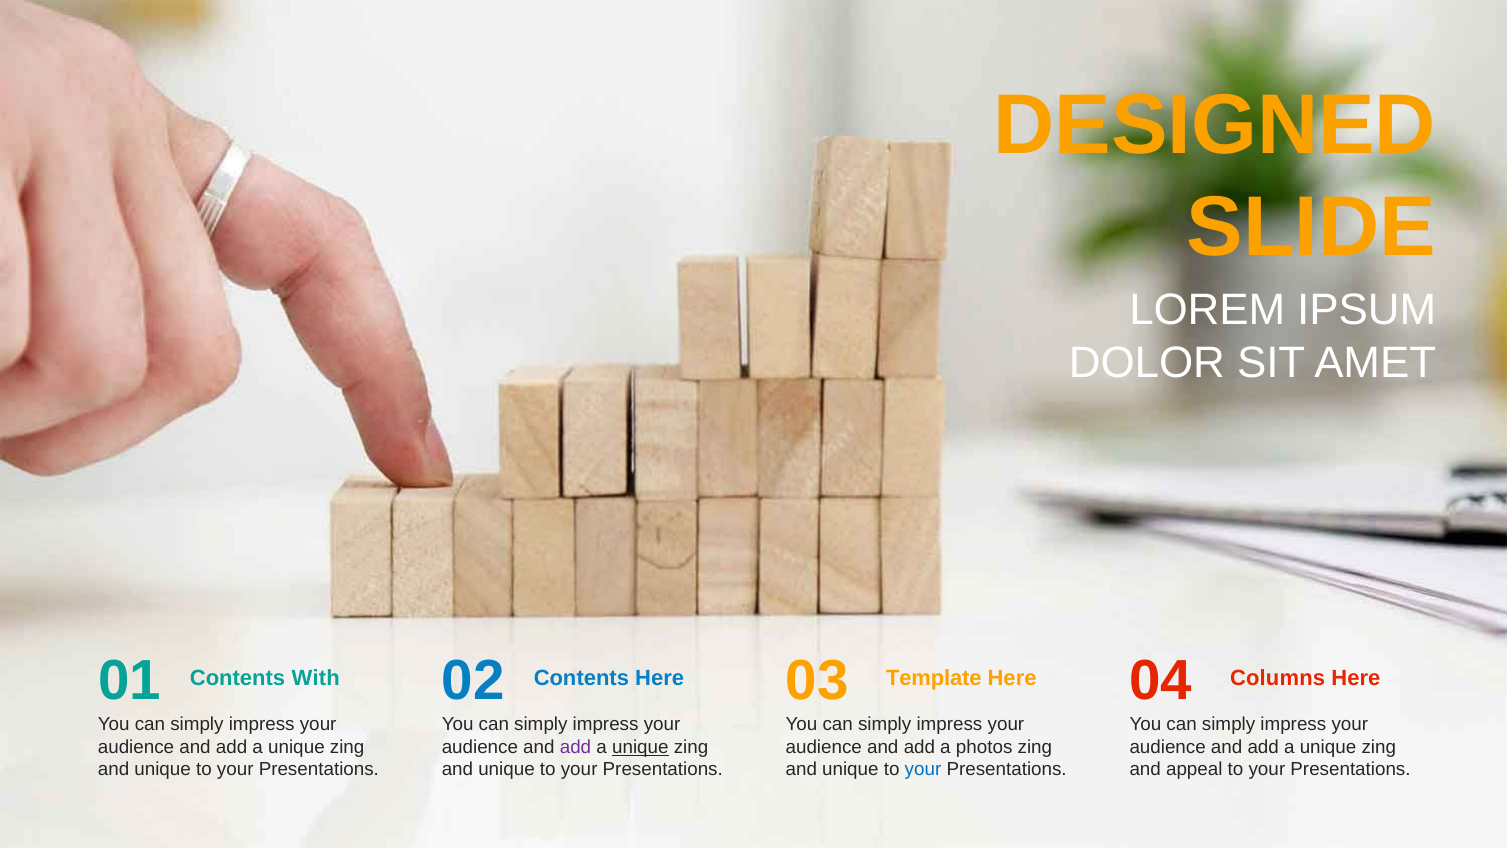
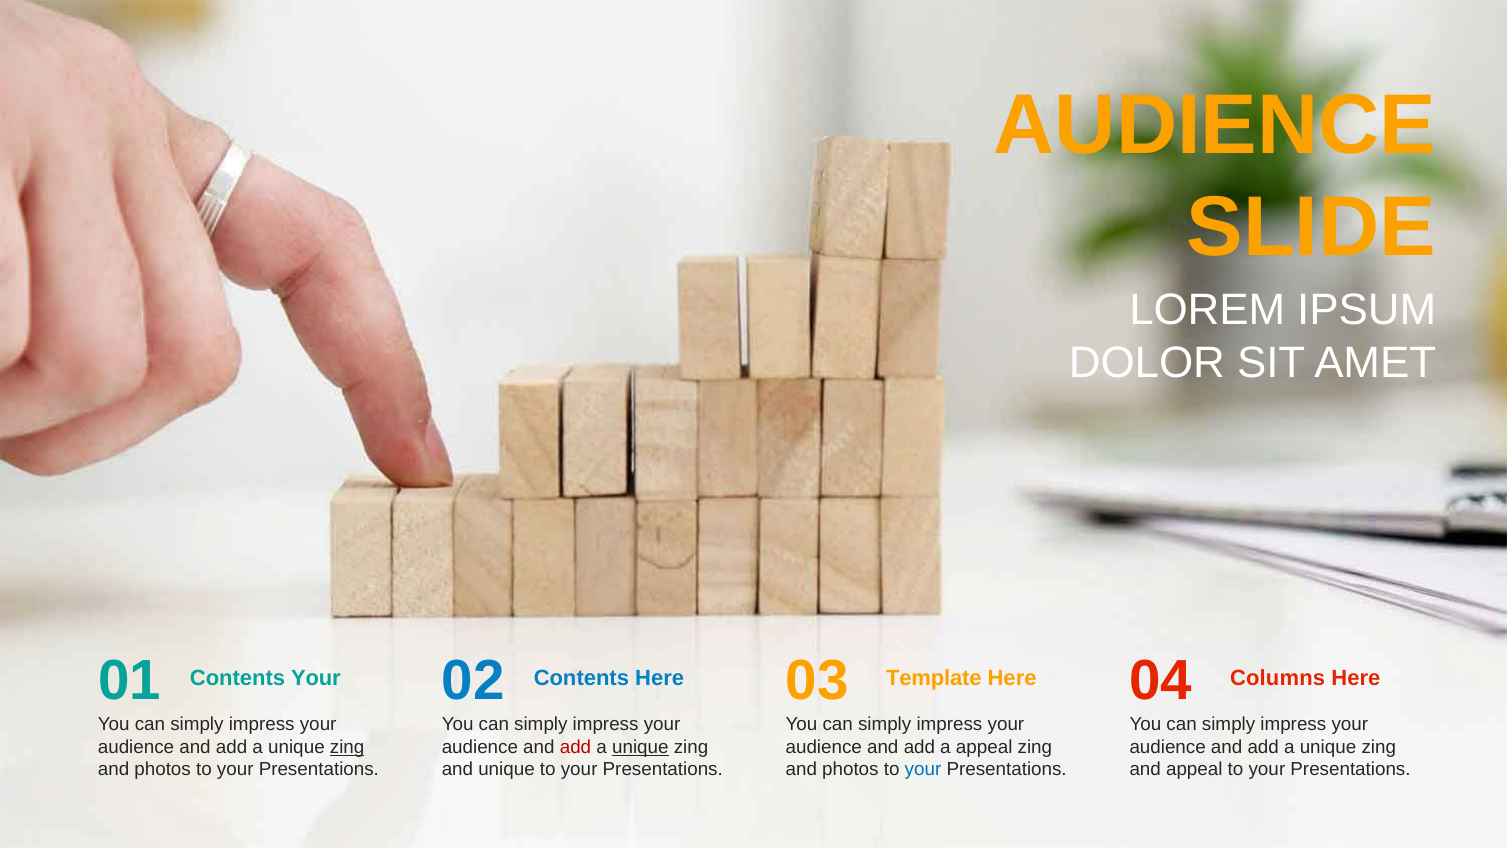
DESIGNED at (1215, 125): DESIGNED -> AUDIENCE
Contents With: With -> Your
zing at (347, 747) underline: none -> present
add at (576, 747) colour: purple -> red
a photos: photos -> appeal
unique at (163, 769): unique -> photos
unique at (850, 769): unique -> photos
